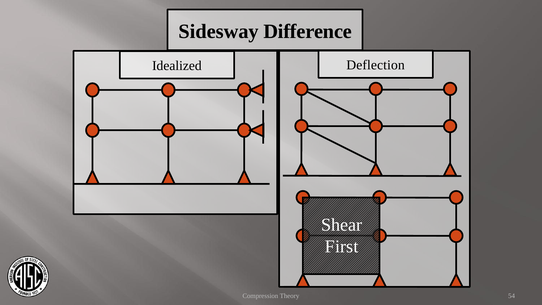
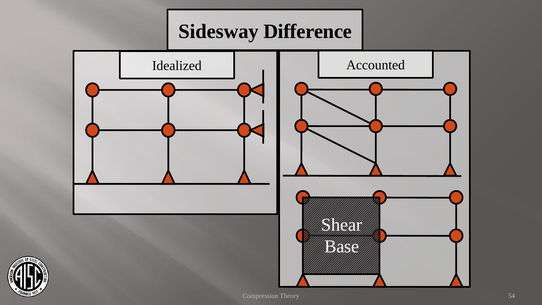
Deflection: Deflection -> Accounted
First: First -> Base
